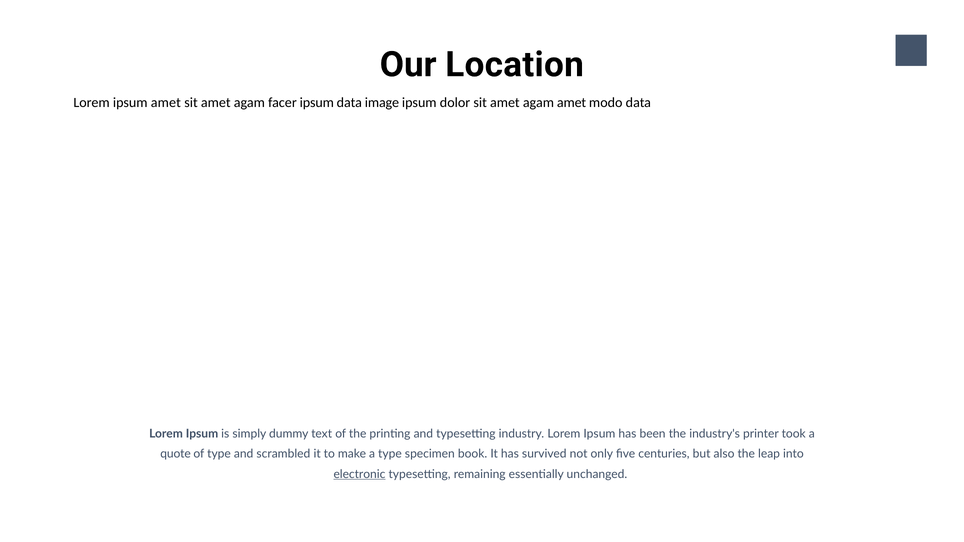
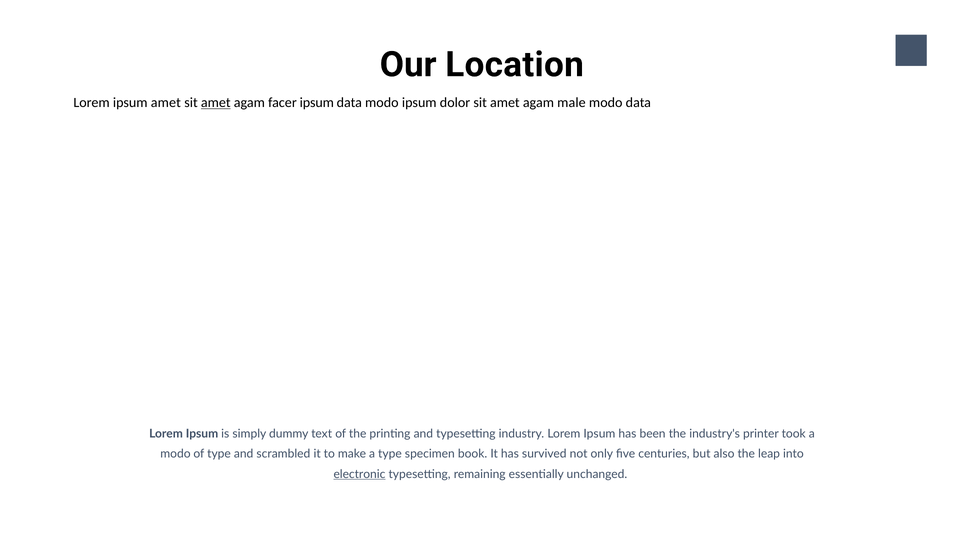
amet at (216, 103) underline: none -> present
data image: image -> modo
agam amet: amet -> male
quote at (176, 454): quote -> modo
